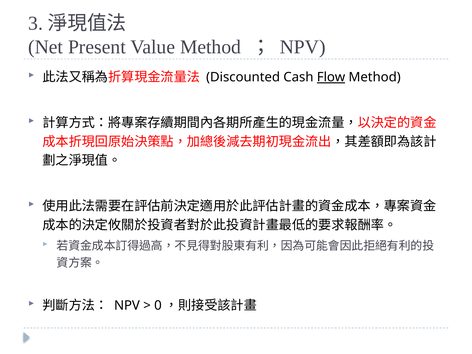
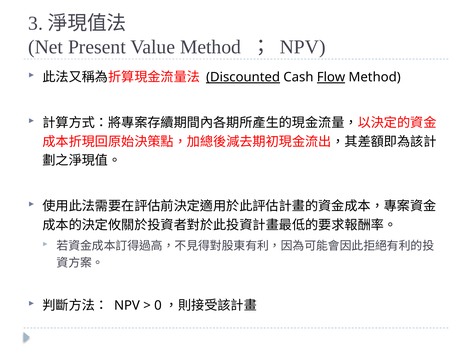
Discounted underline: none -> present
